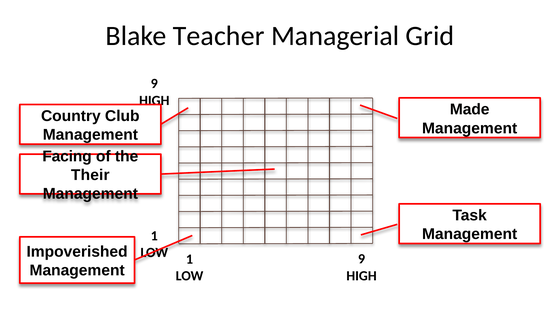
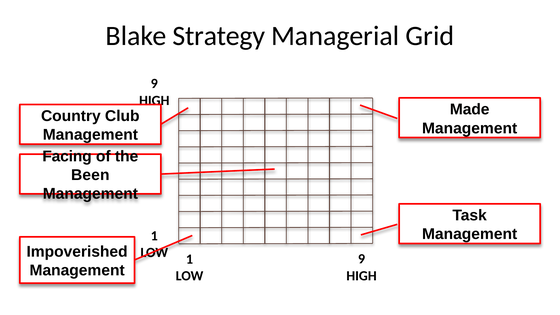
Teacher: Teacher -> Strategy
Their: Their -> Been
